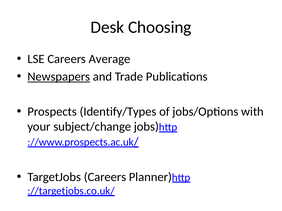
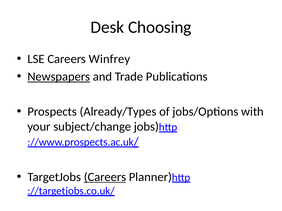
Average: Average -> Winfrey
Identify/Types: Identify/Types -> Already/Types
Careers at (105, 177) underline: none -> present
